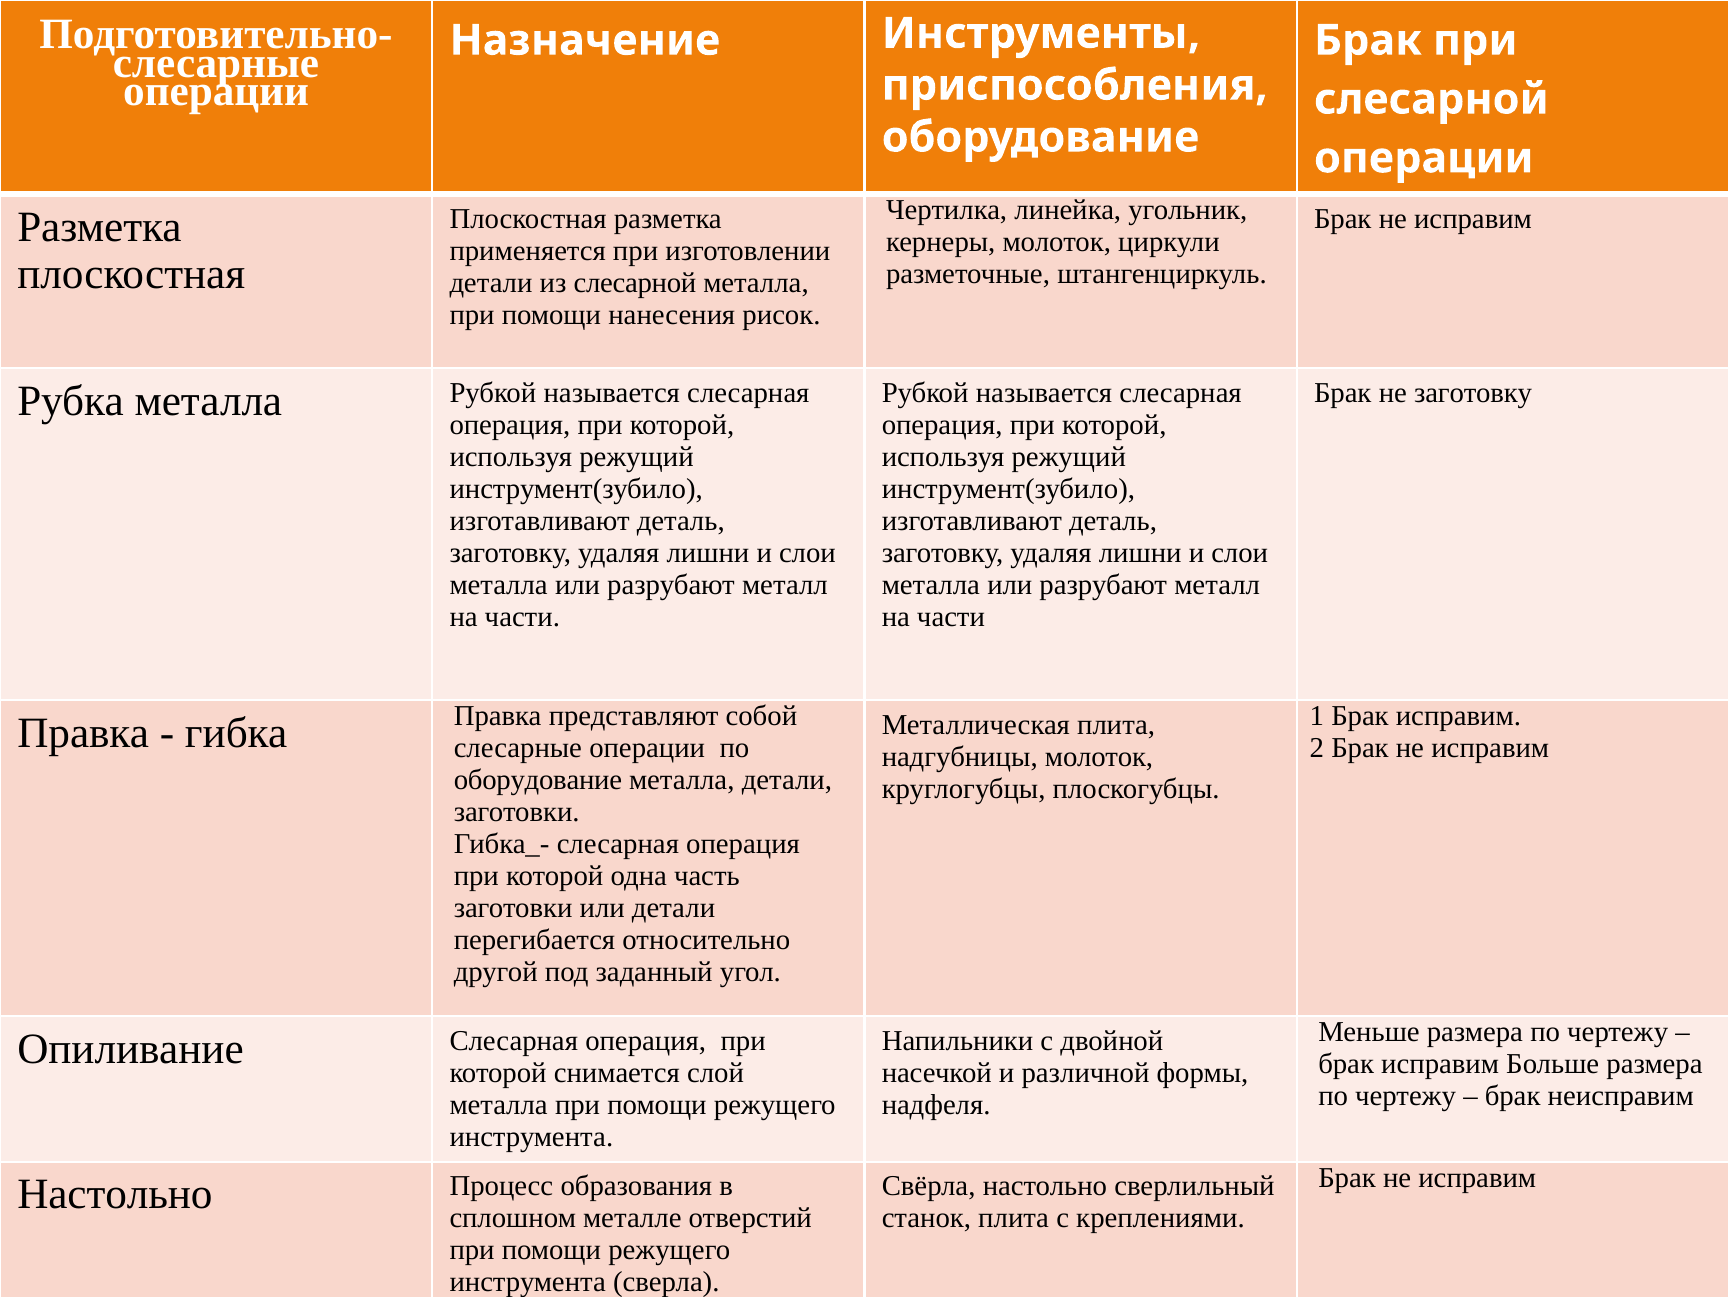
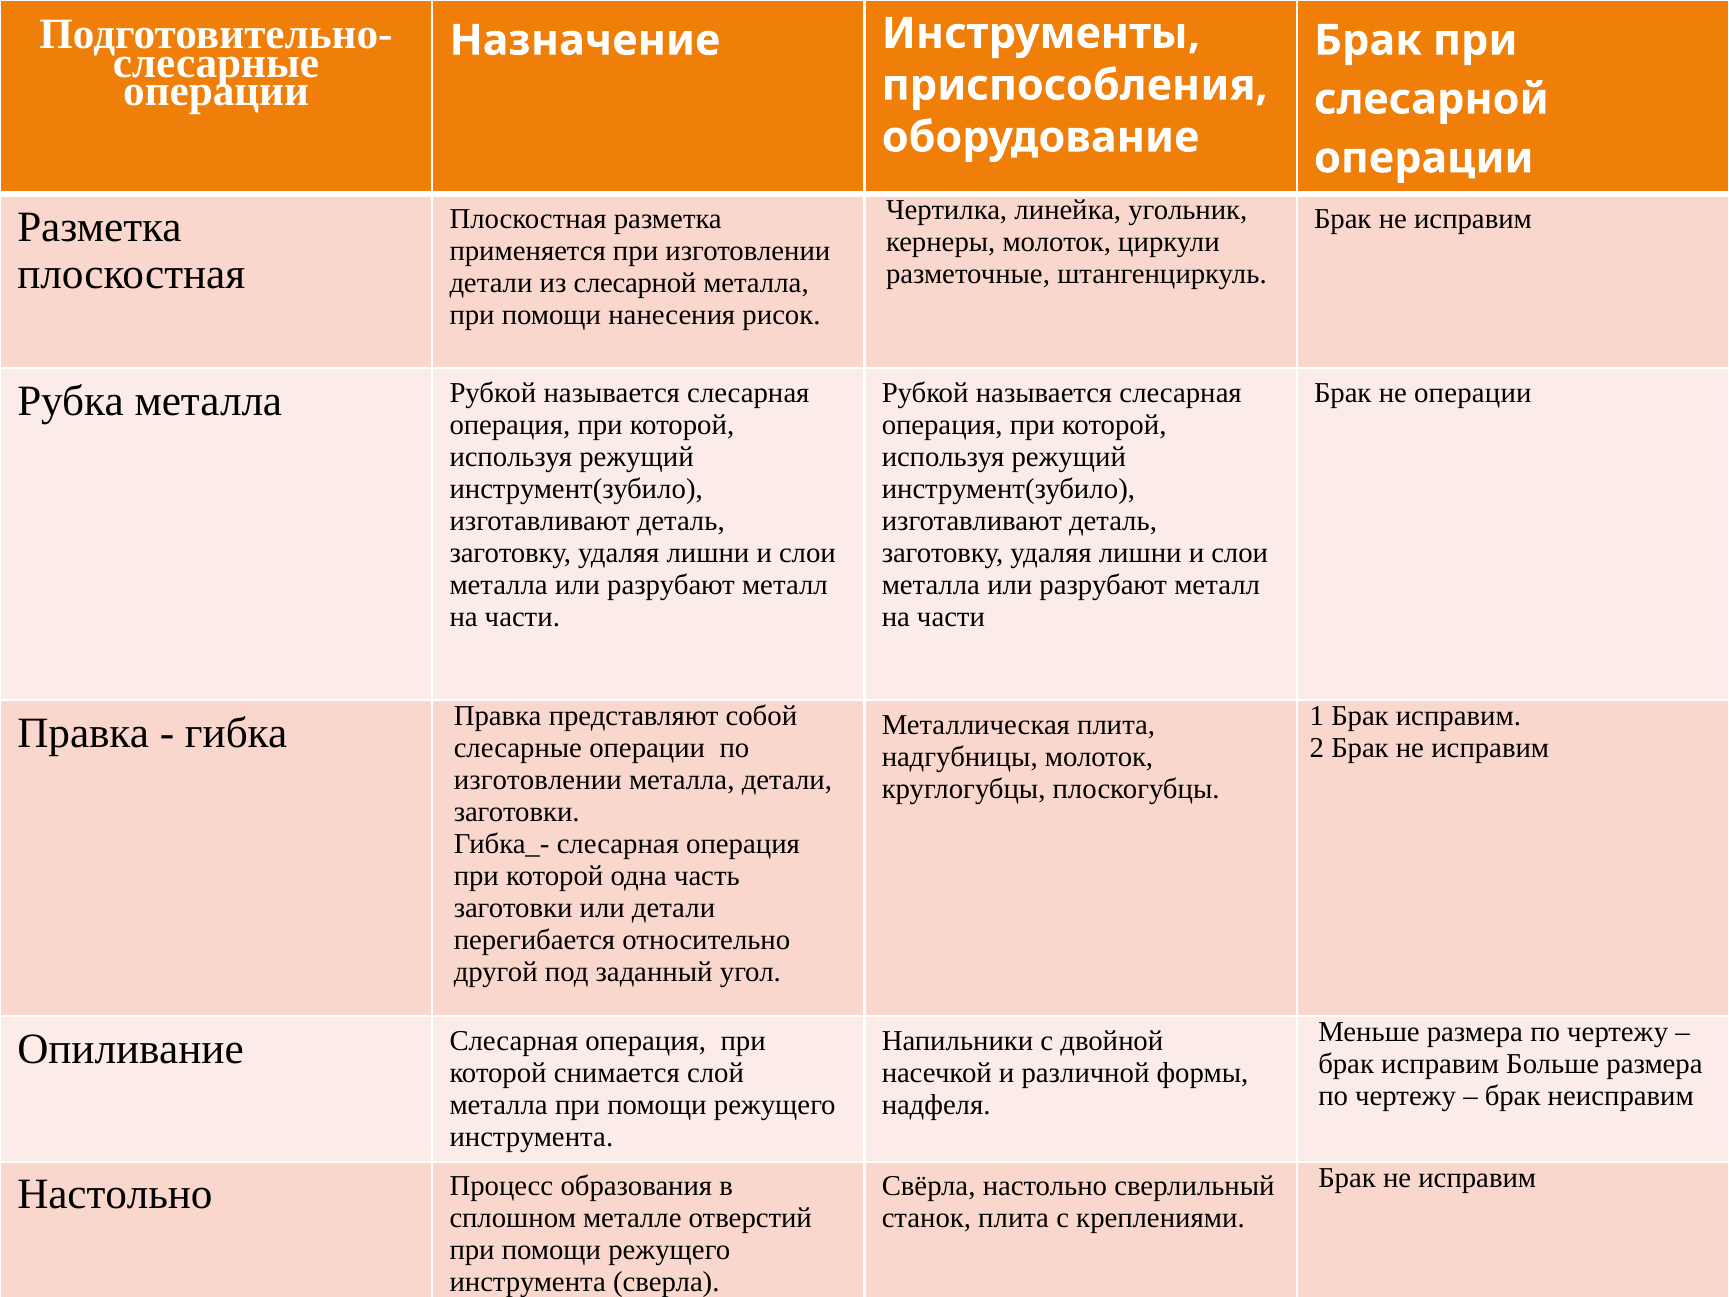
не заготовку: заготовку -> операции
оборудование at (538, 780): оборудование -> изготовлении
